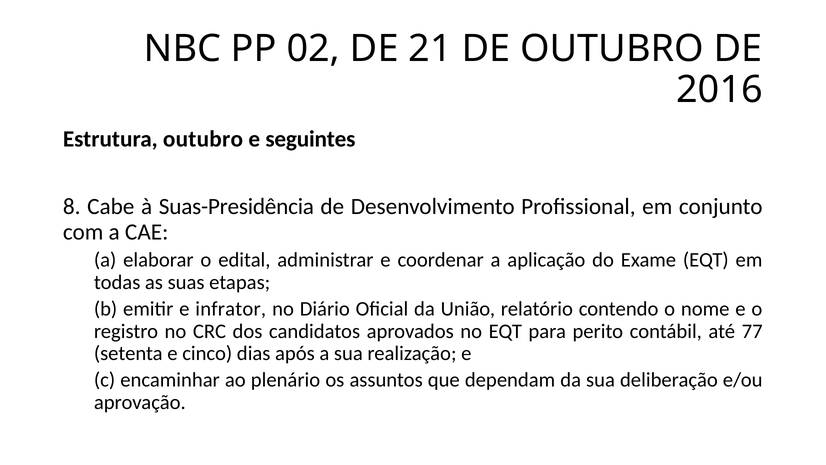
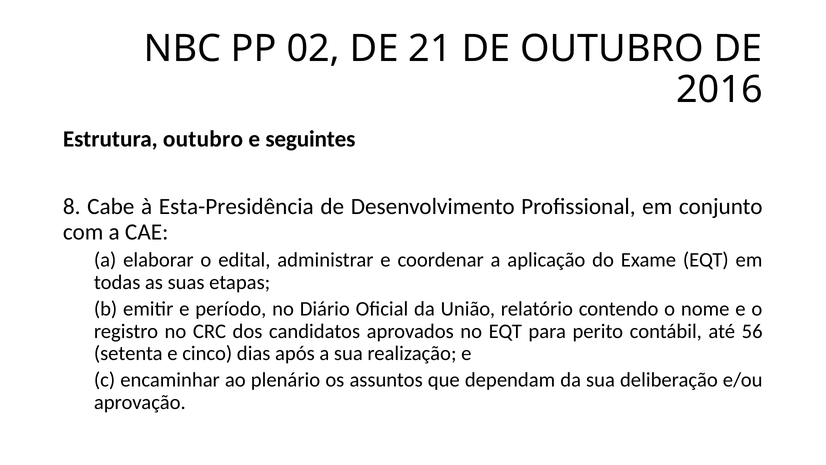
Suas-Presidência: Suas-Presidência -> Esta-Presidência
infrator: infrator -> período
77: 77 -> 56
